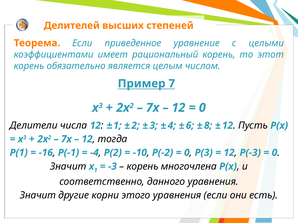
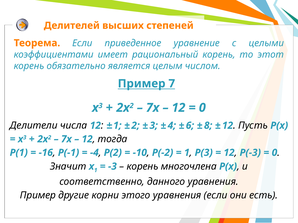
0 at (187, 153): 0 -> 1
Значит at (38, 196): Значит -> Пример
